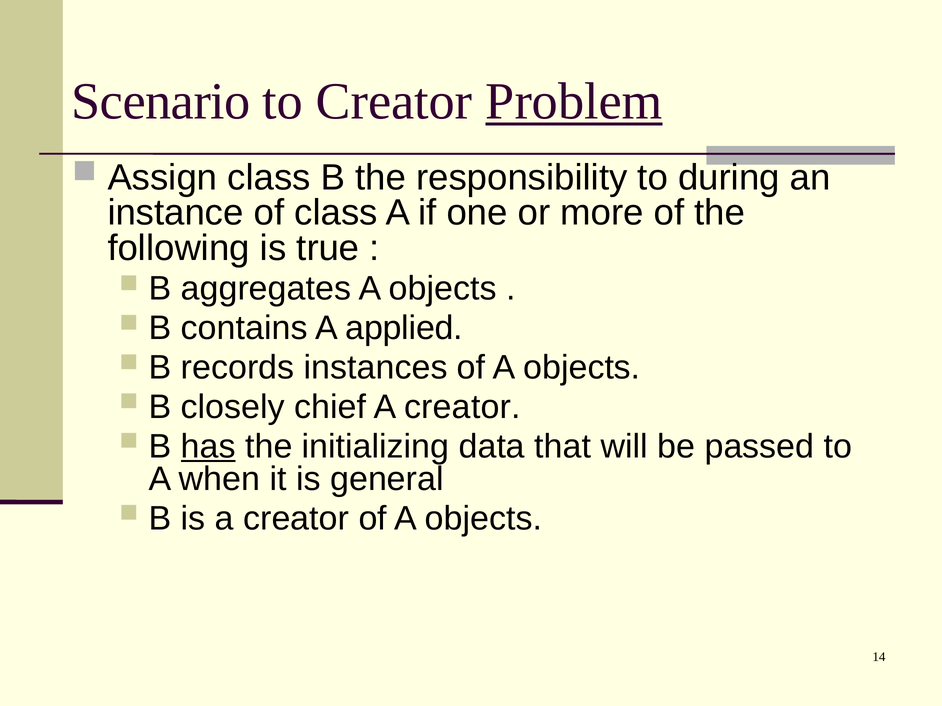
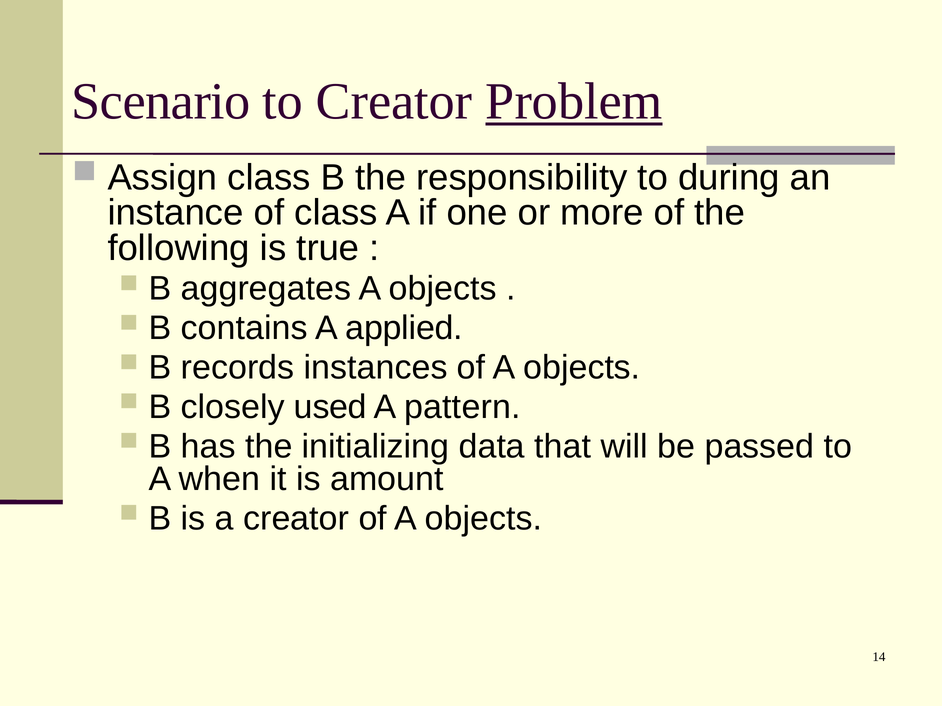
chief: chief -> used
creator at (462, 407): creator -> pattern
has underline: present -> none
general: general -> amount
